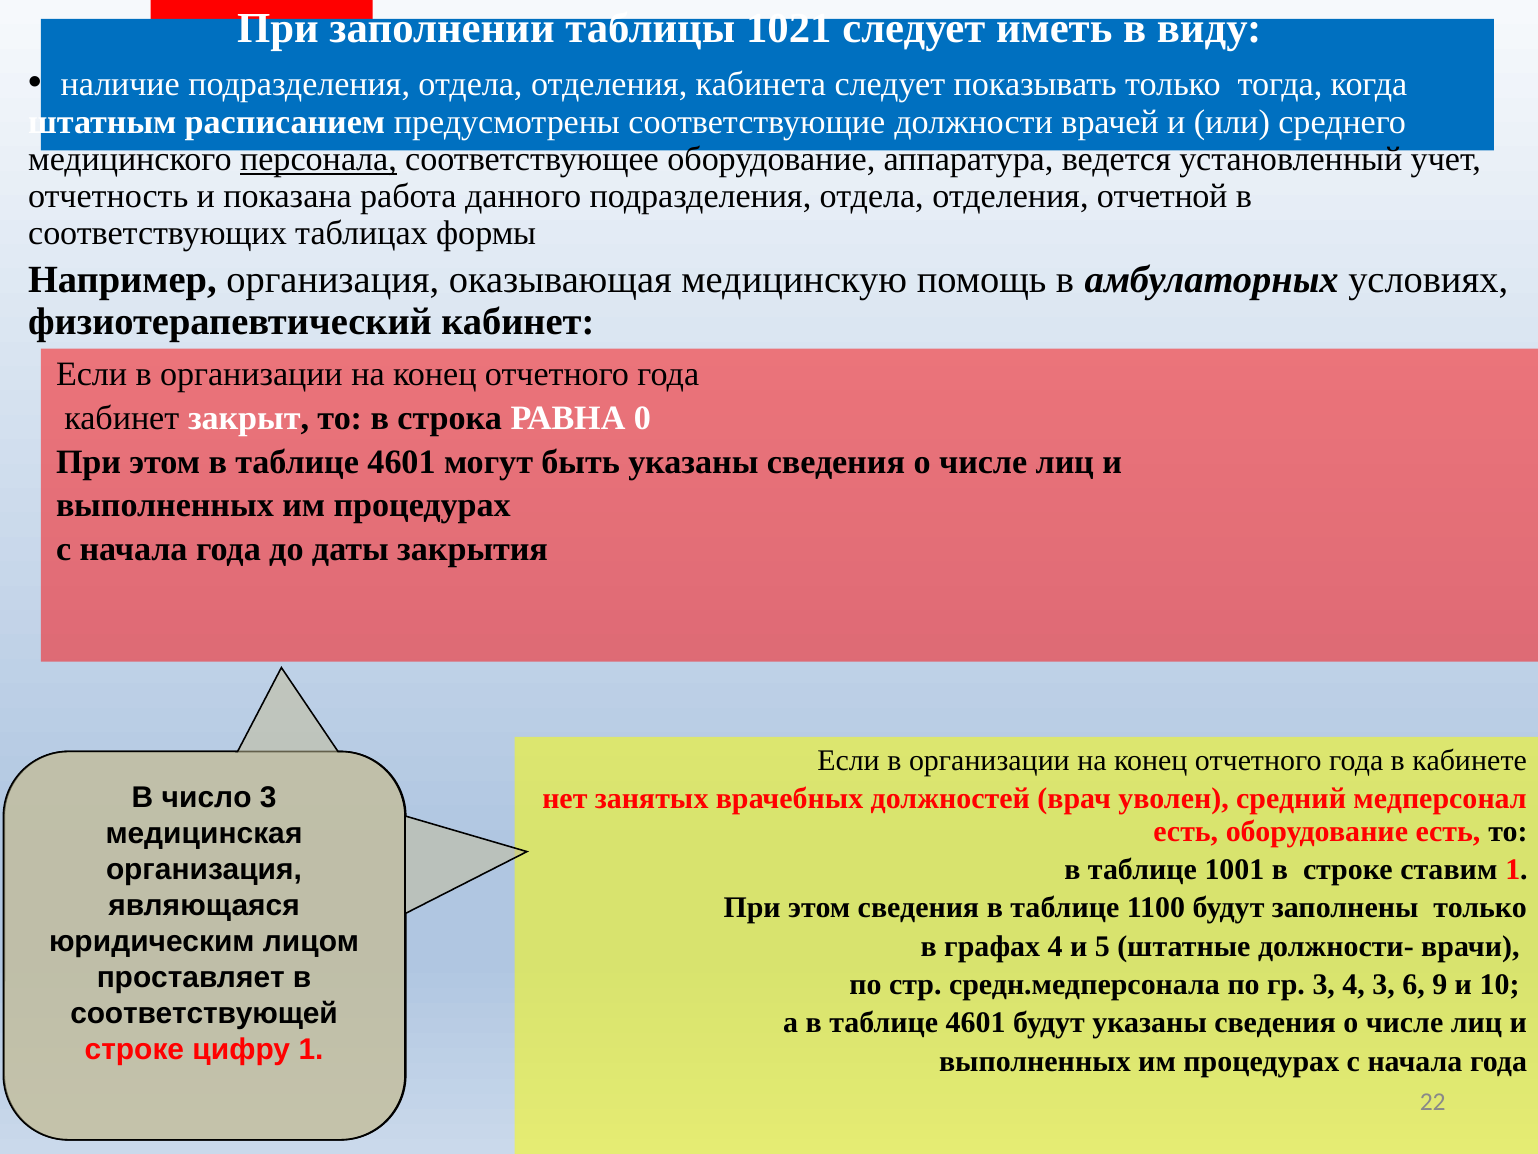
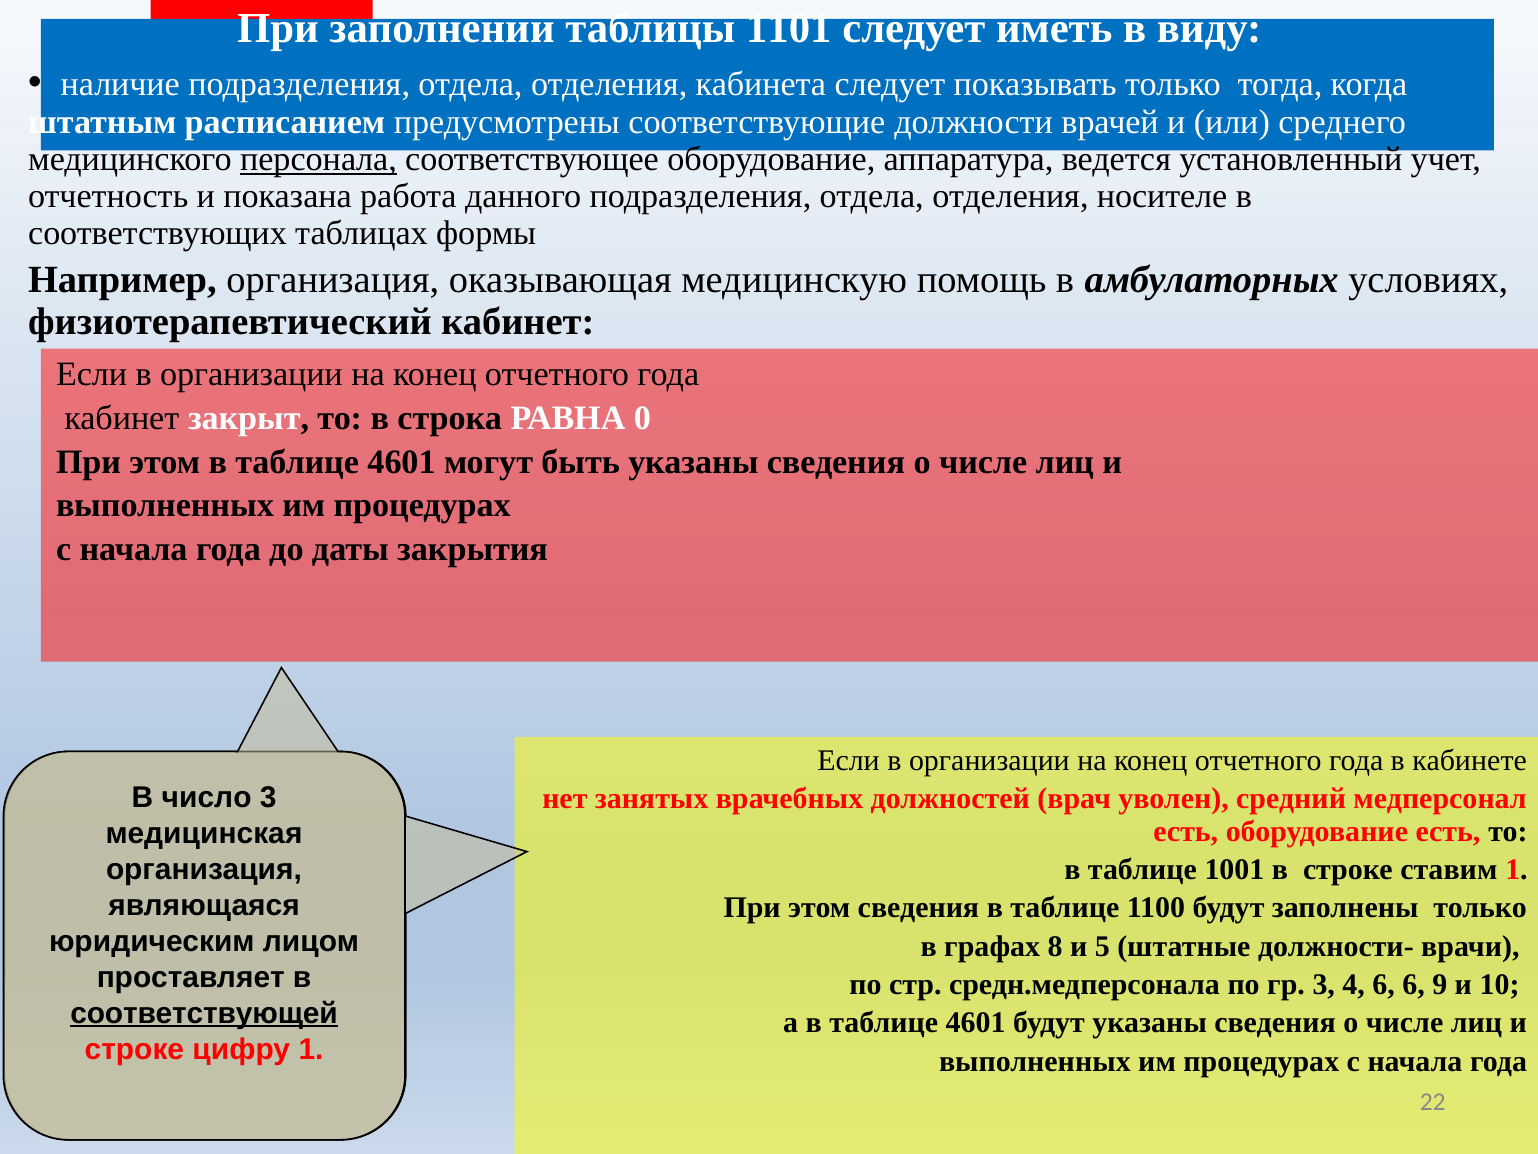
1021: 1021 -> 1101
отчетной: отчетной -> носителе
графах 4: 4 -> 8
4 3: 3 -> 6
соответствующей underline: none -> present
